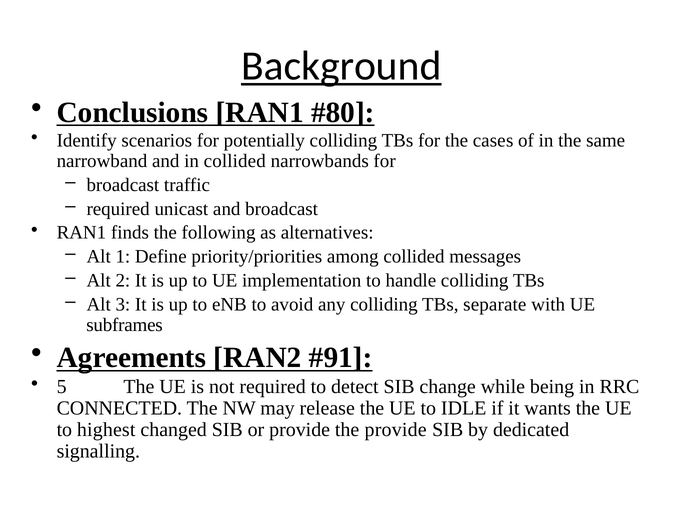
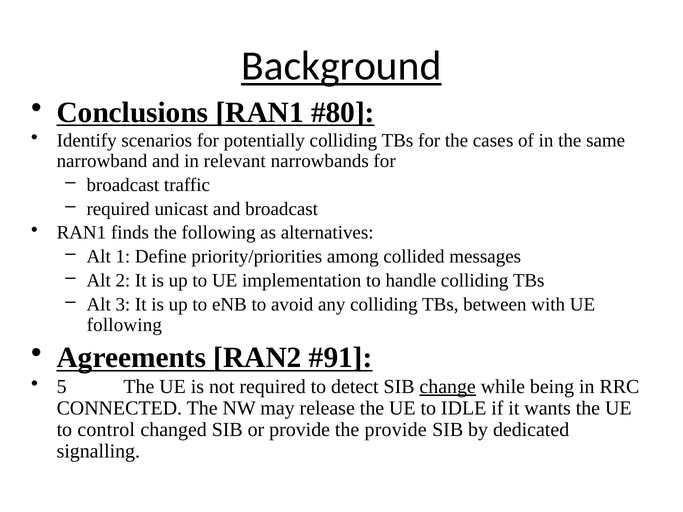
in collided: collided -> relevant
separate: separate -> between
subframes at (125, 325): subframes -> following
change underline: none -> present
highest: highest -> control
